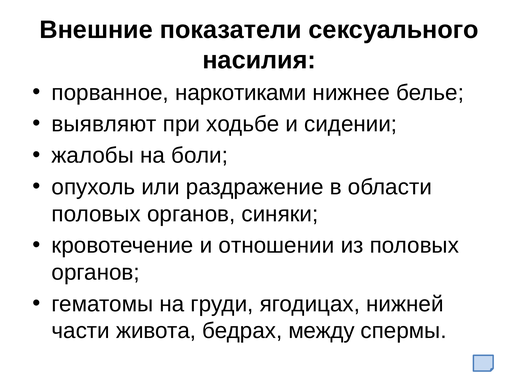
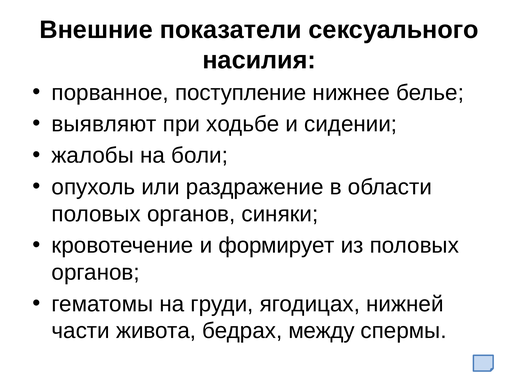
наркотиками: наркотиками -> поступление
отношении: отношении -> формирует
